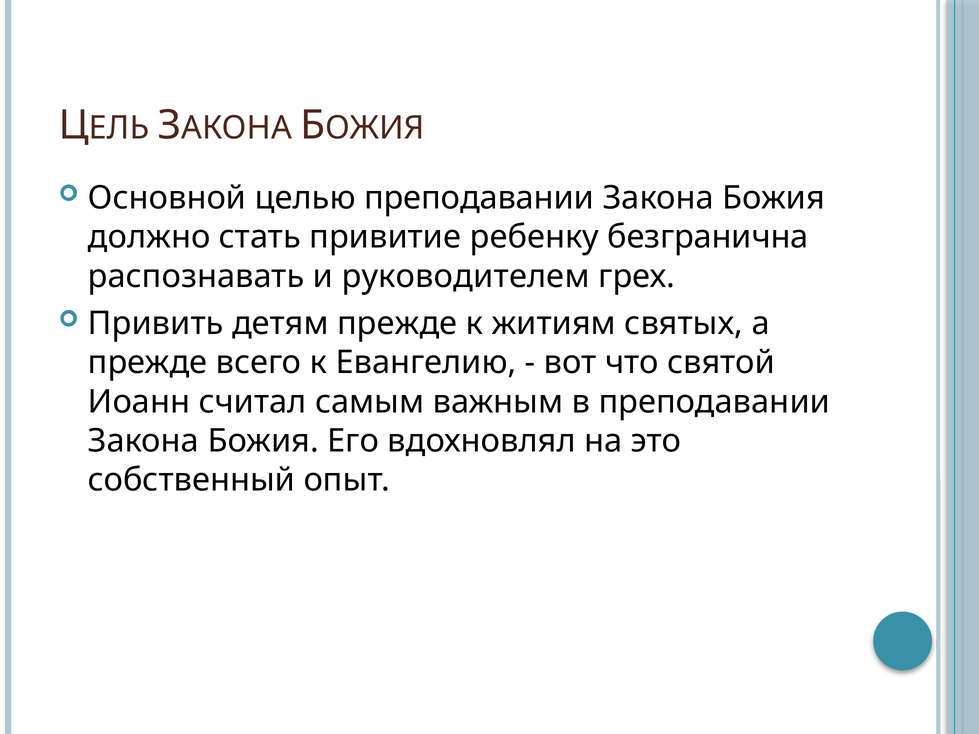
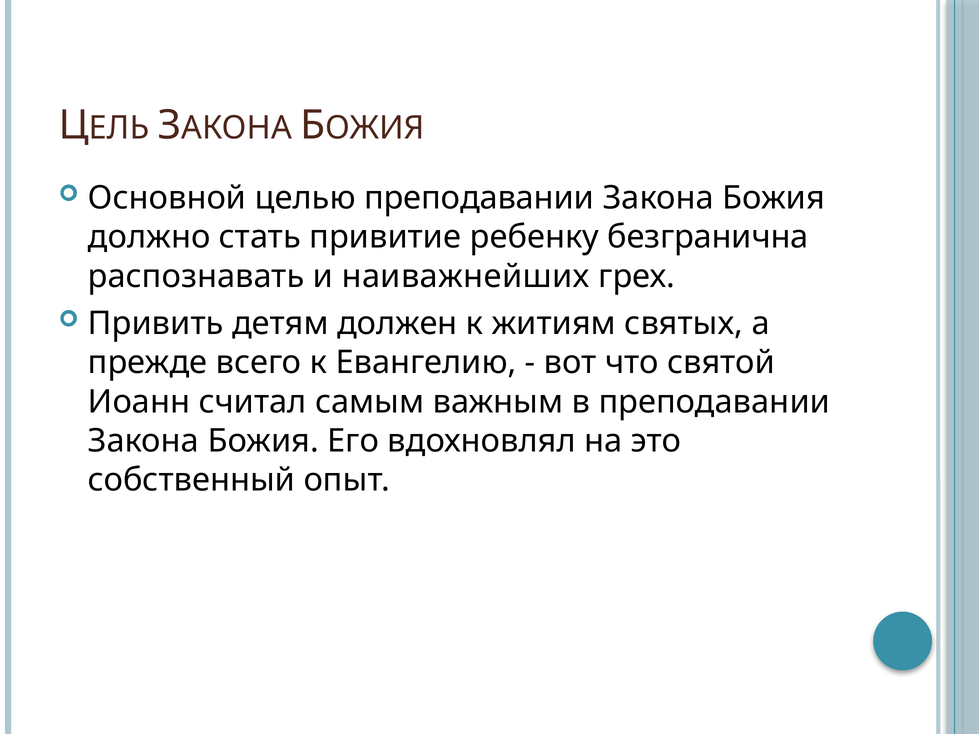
руководителем: руководителем -> наиважнейших
детям прежде: прежде -> должен
